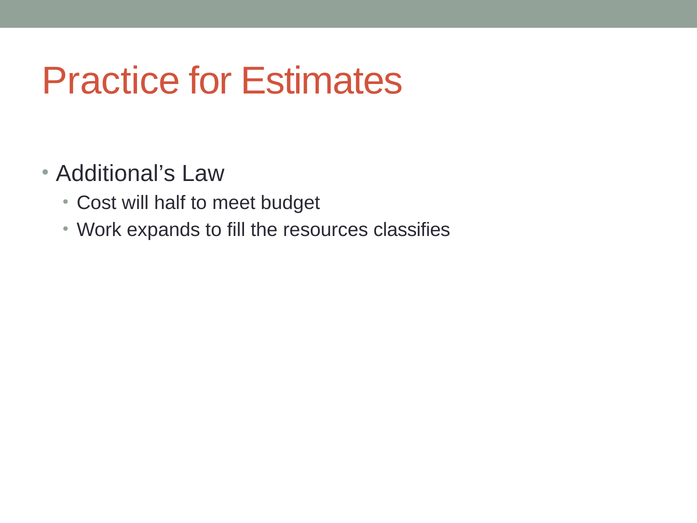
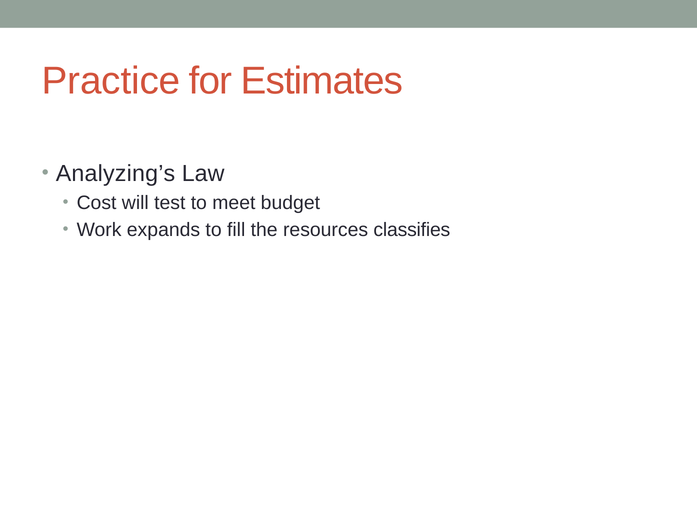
Additional’s: Additional’s -> Analyzing’s
half: half -> test
